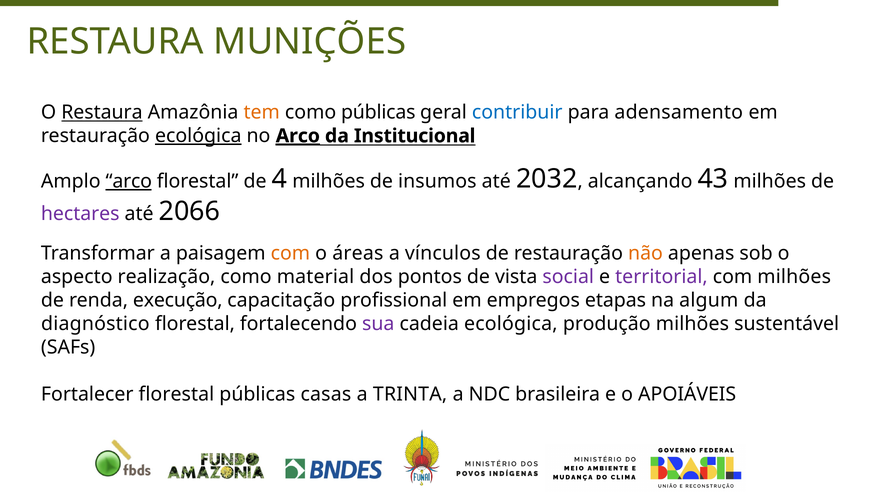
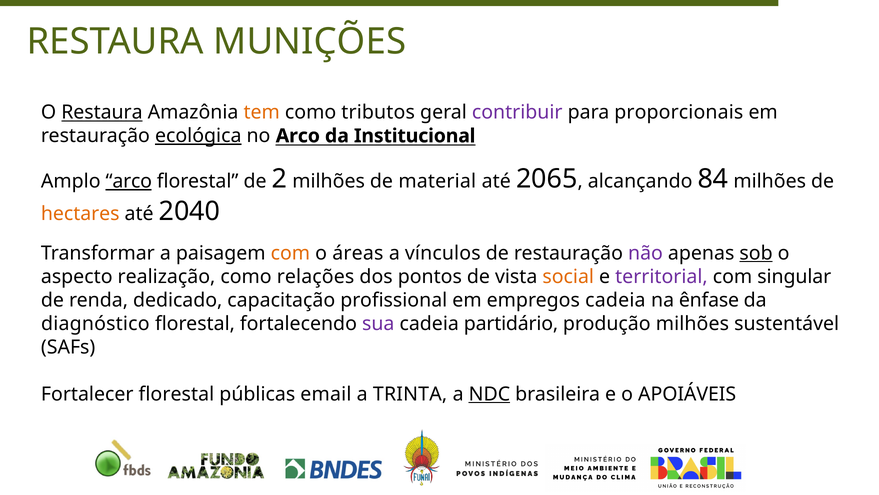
como públicas: públicas -> tributos
contribuir colour: blue -> purple
adensamento: adensamento -> proporcionais
Arco at (298, 136) underline: present -> none
4: 4 -> 2
insumos: insumos -> material
2032: 2032 -> 2065
43: 43 -> 84
hectares colour: purple -> orange
2066: 2066 -> 2040
não colour: orange -> purple
sob underline: none -> present
material: material -> relações
social colour: purple -> orange
com milhões: milhões -> singular
execução: execução -> dedicado
empregos etapas: etapas -> cadeia
algum: algum -> ênfase
cadeia ecológica: ecológica -> partidário
casas: casas -> email
NDC underline: none -> present
